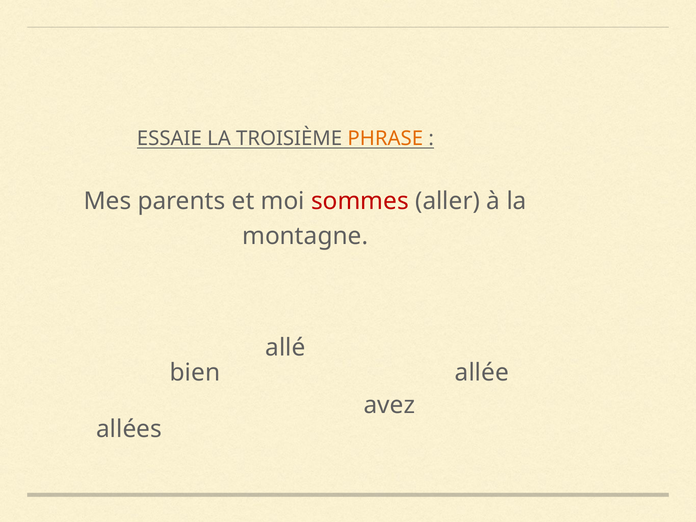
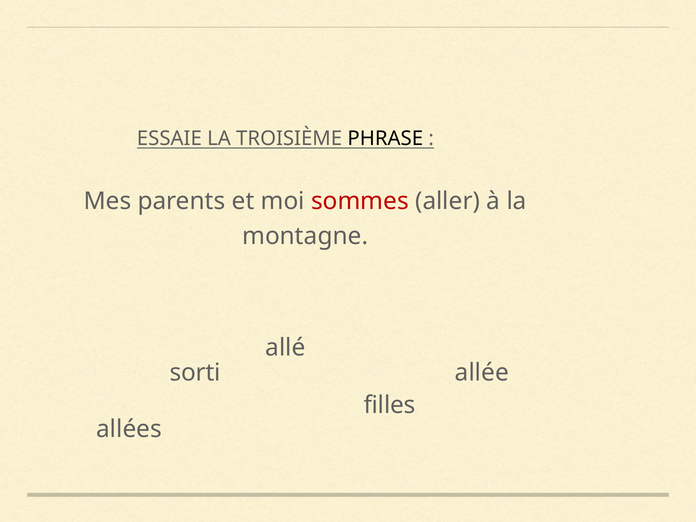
PHRASE colour: orange -> black
bien: bien -> sorti
avez: avez -> filles
